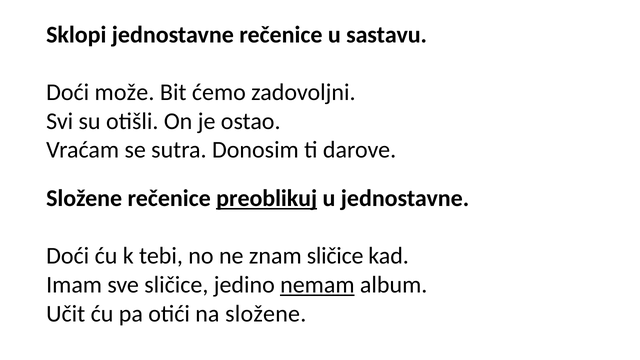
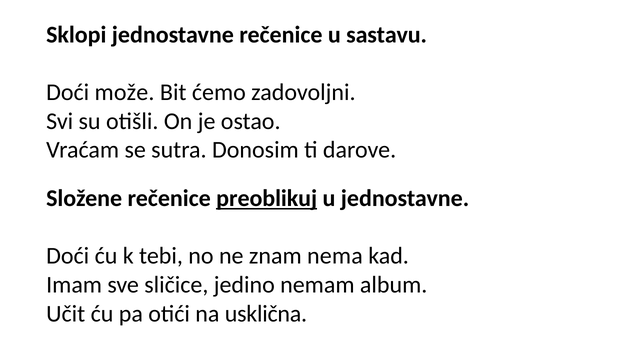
znam sličice: sličice -> nema
nemam underline: present -> none
na složene: složene -> usklična
